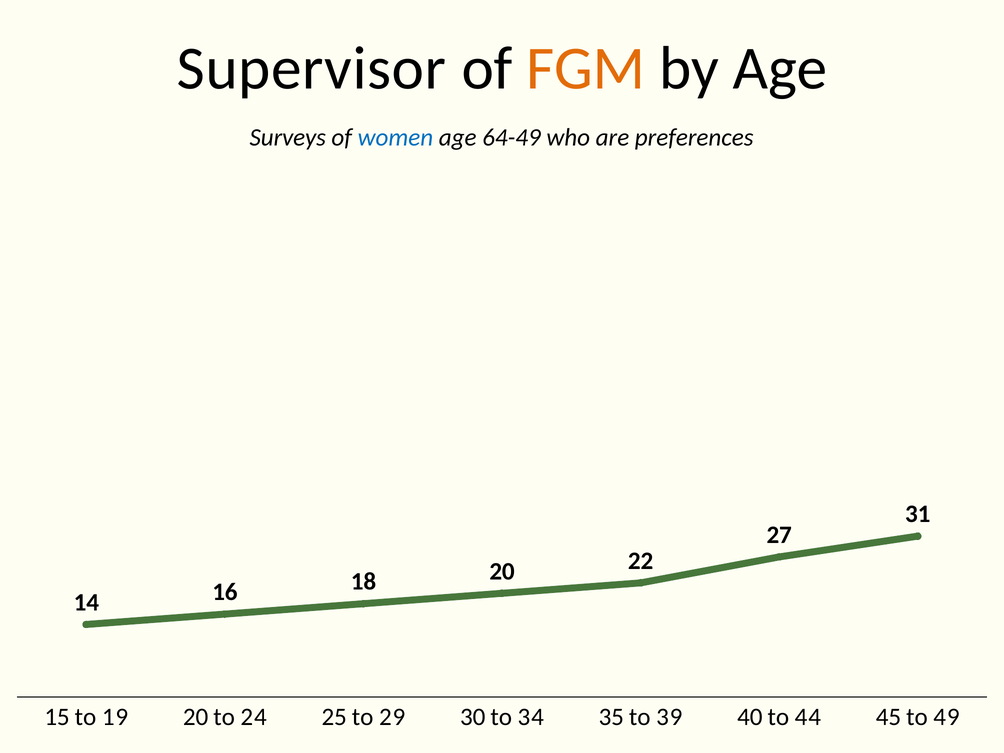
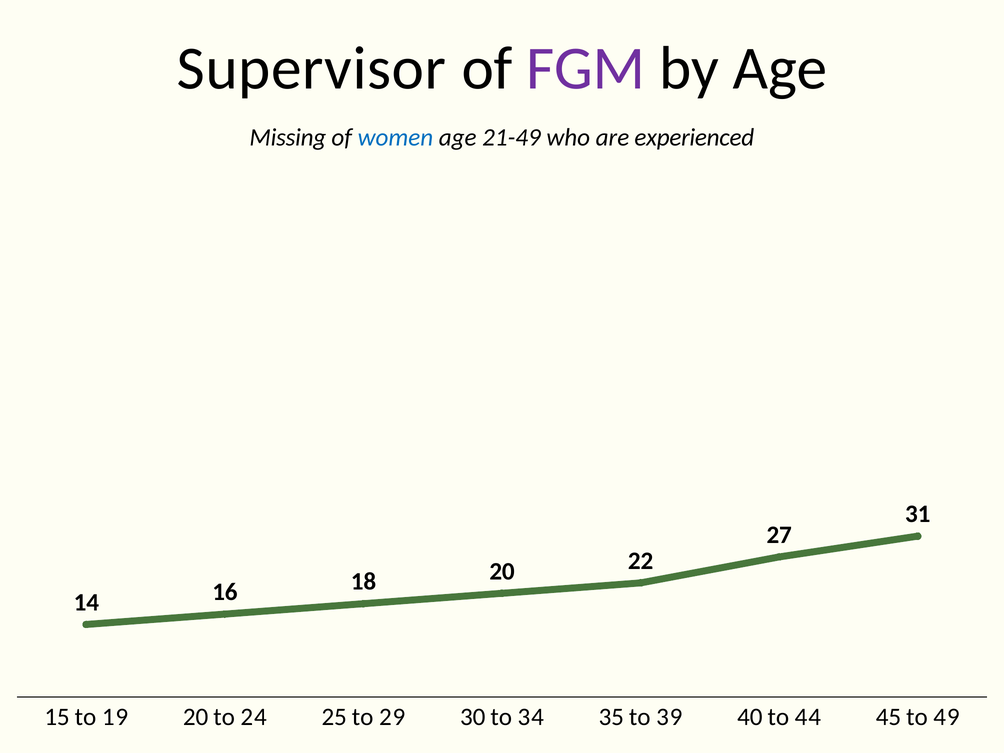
FGM colour: orange -> purple
Surveys: Surveys -> Missing
64-49: 64-49 -> 21-49
preferences: preferences -> experienced
